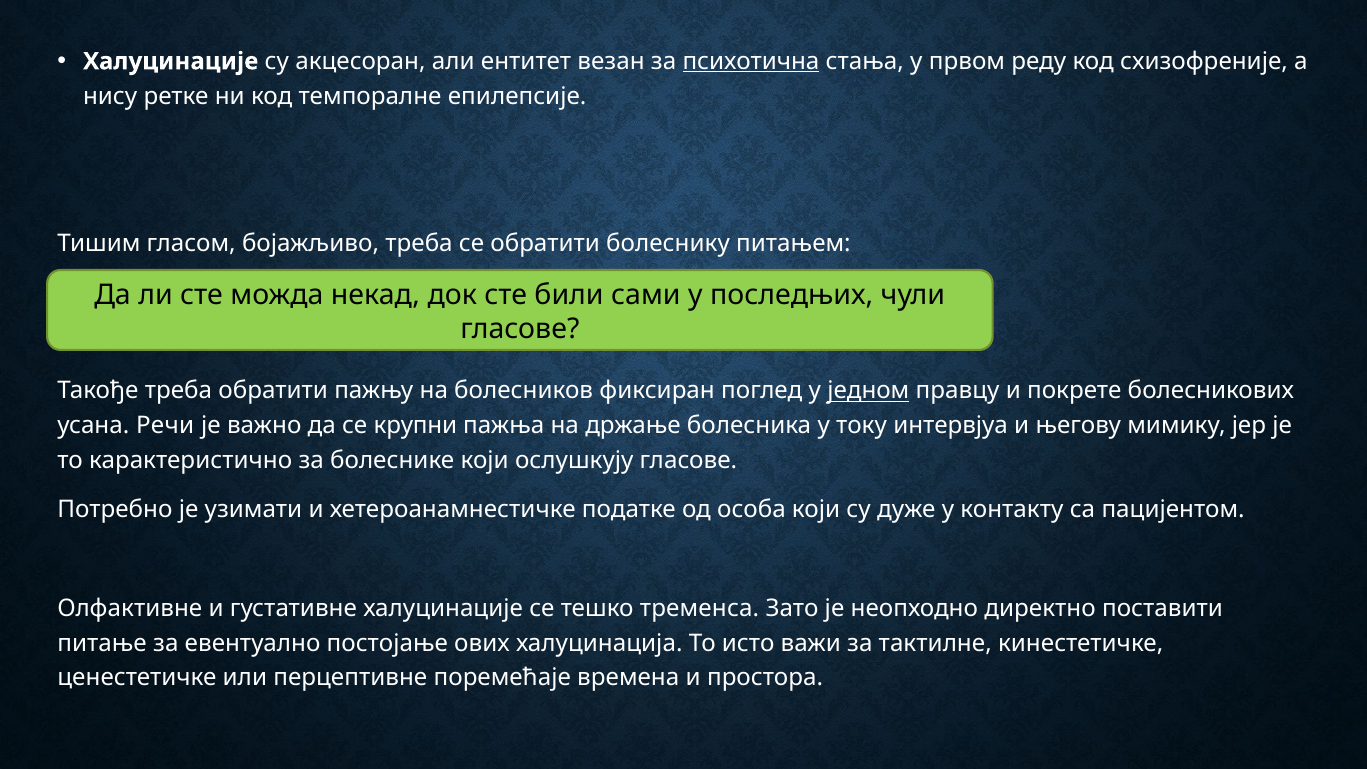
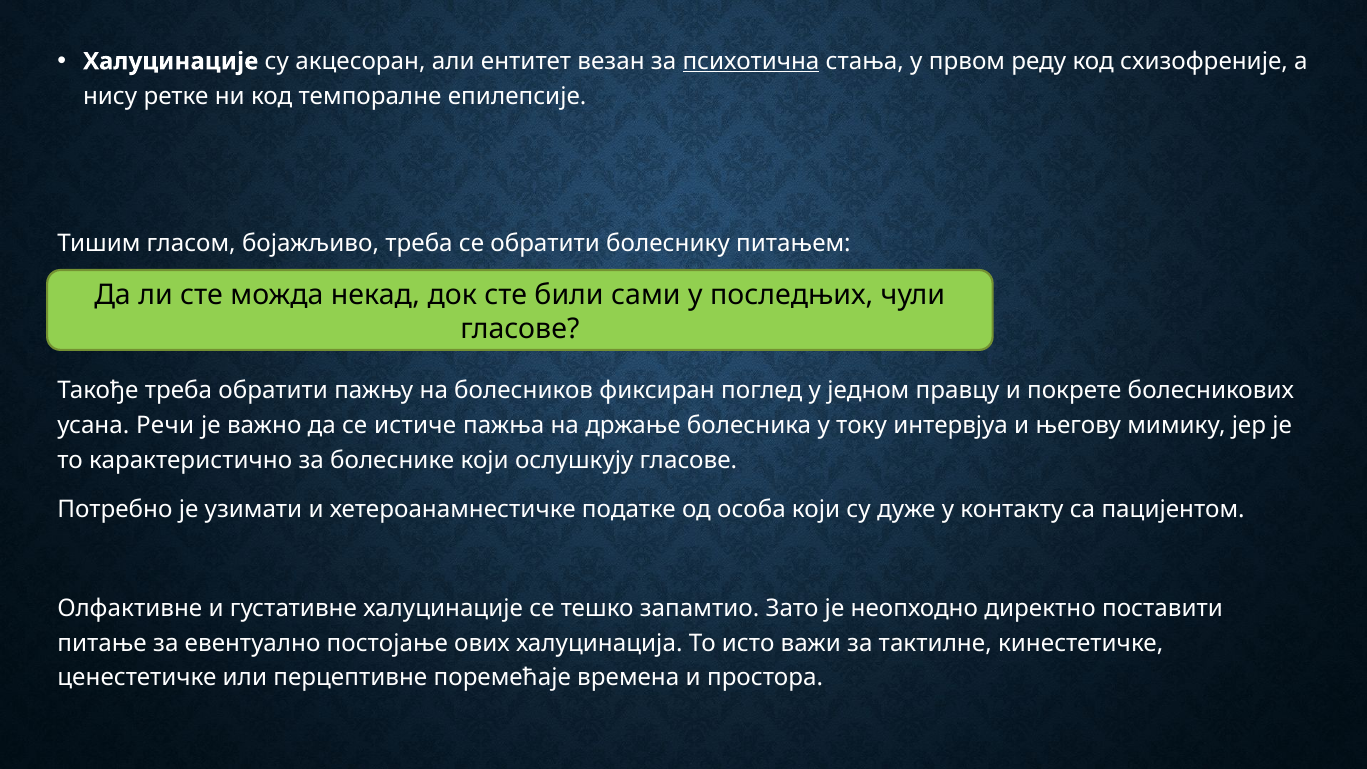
једном underline: present -> none
крупни: крупни -> истиче
тременса: тременса -> запамтио
